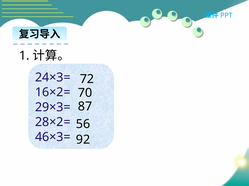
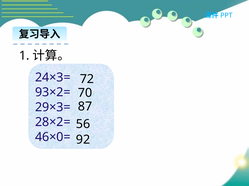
16×2=: 16×2= -> 93×2=
46×3=: 46×3= -> 46×0=
